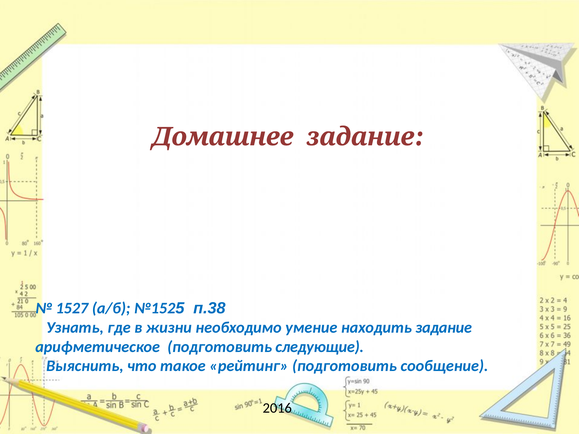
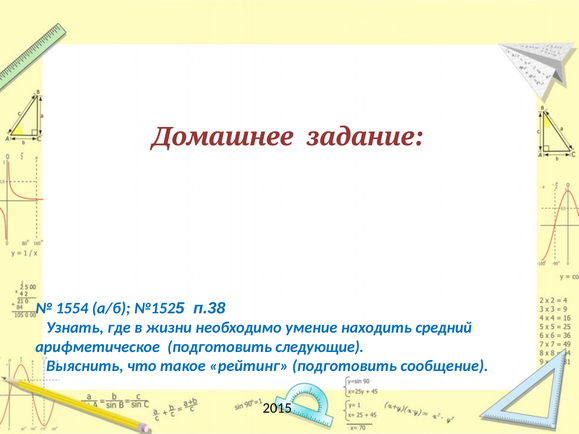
1527: 1527 -> 1554
находить задание: задание -> средний
2016: 2016 -> 2015
